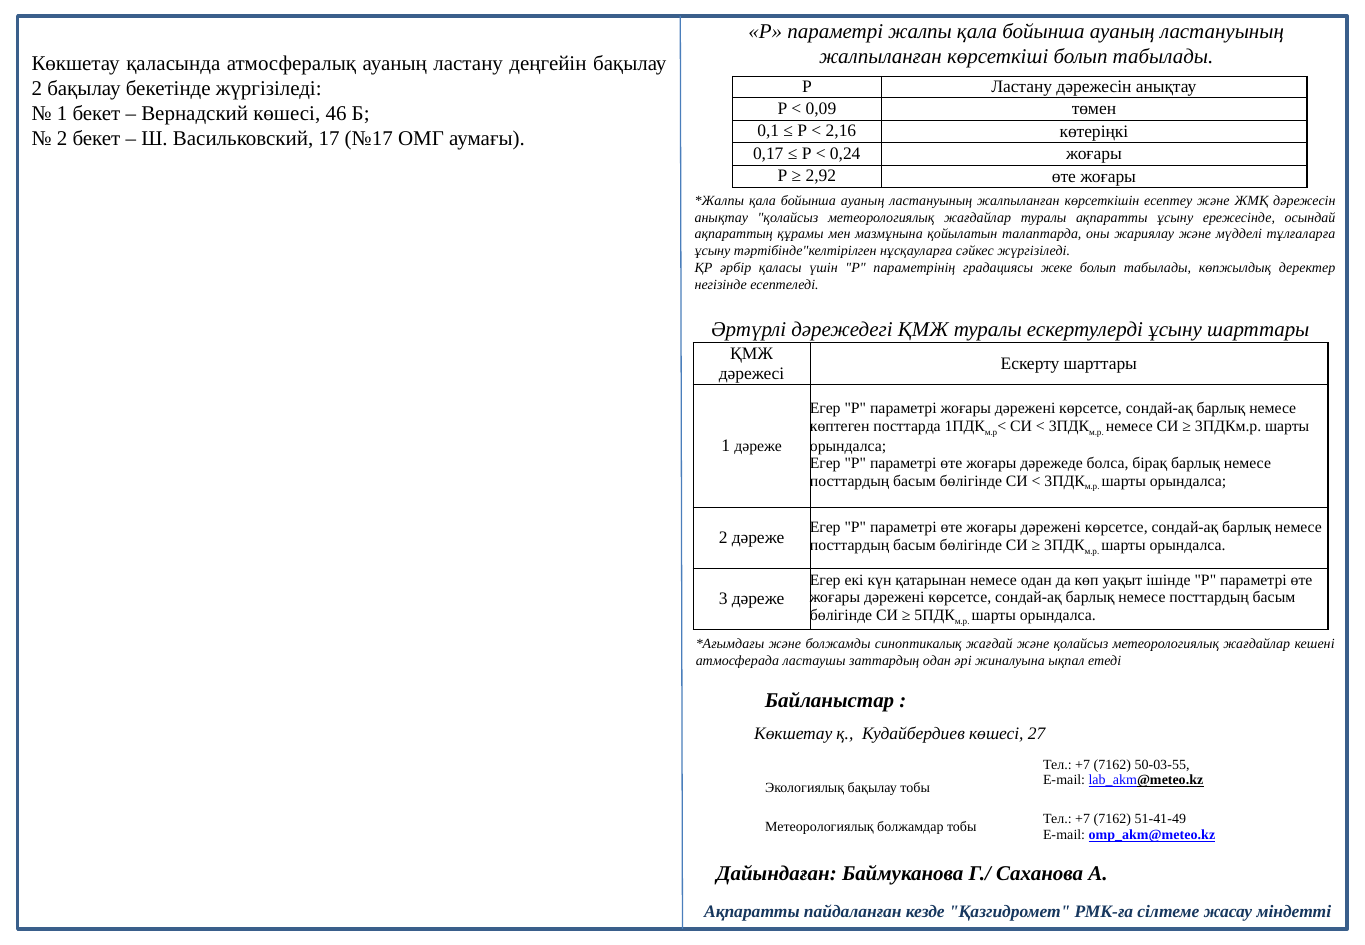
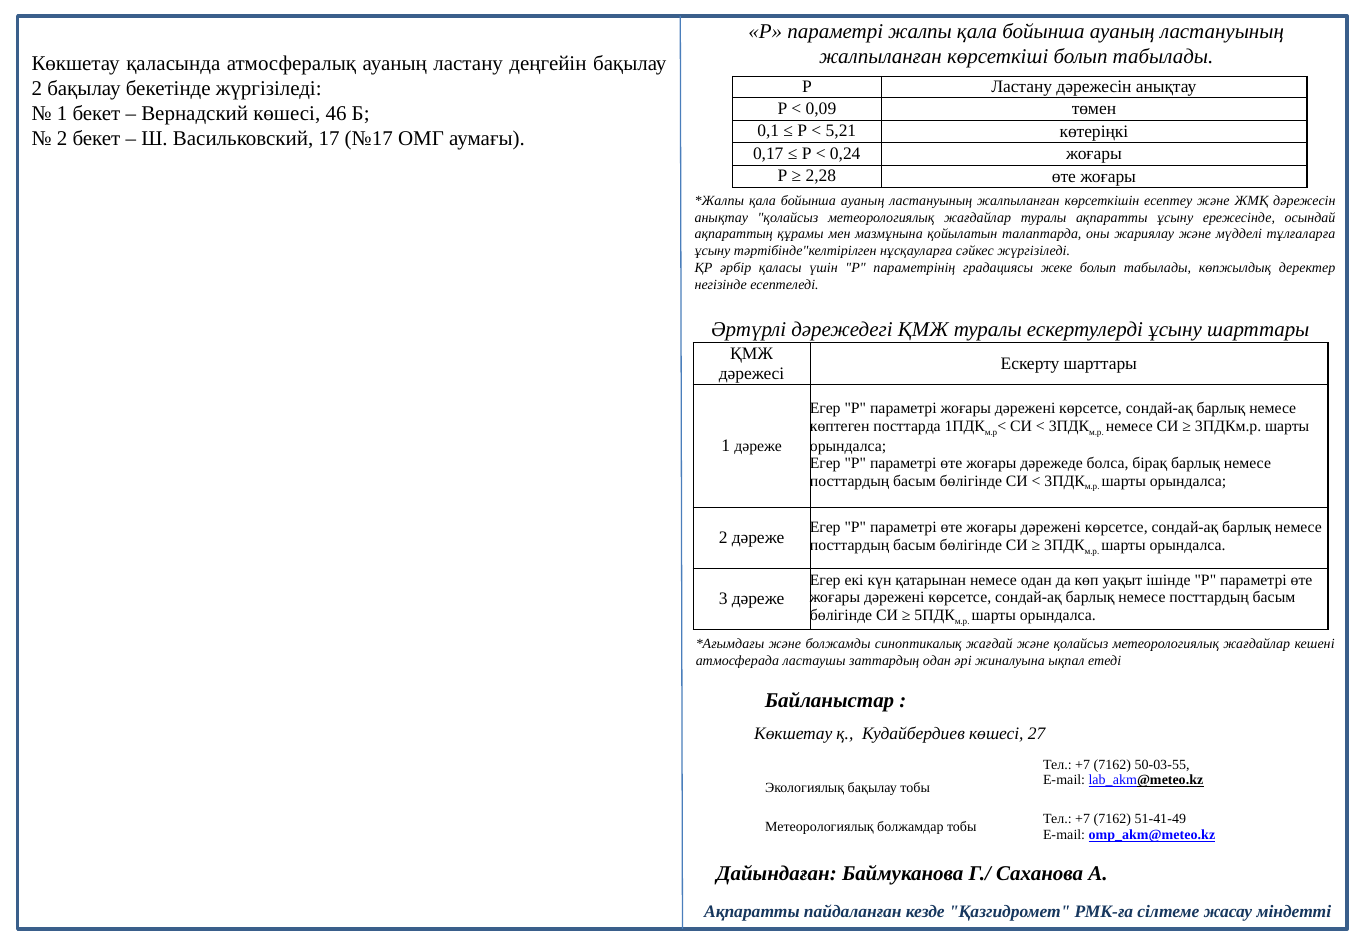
2,16: 2,16 -> 5,21
2,92: 2,92 -> 2,28
